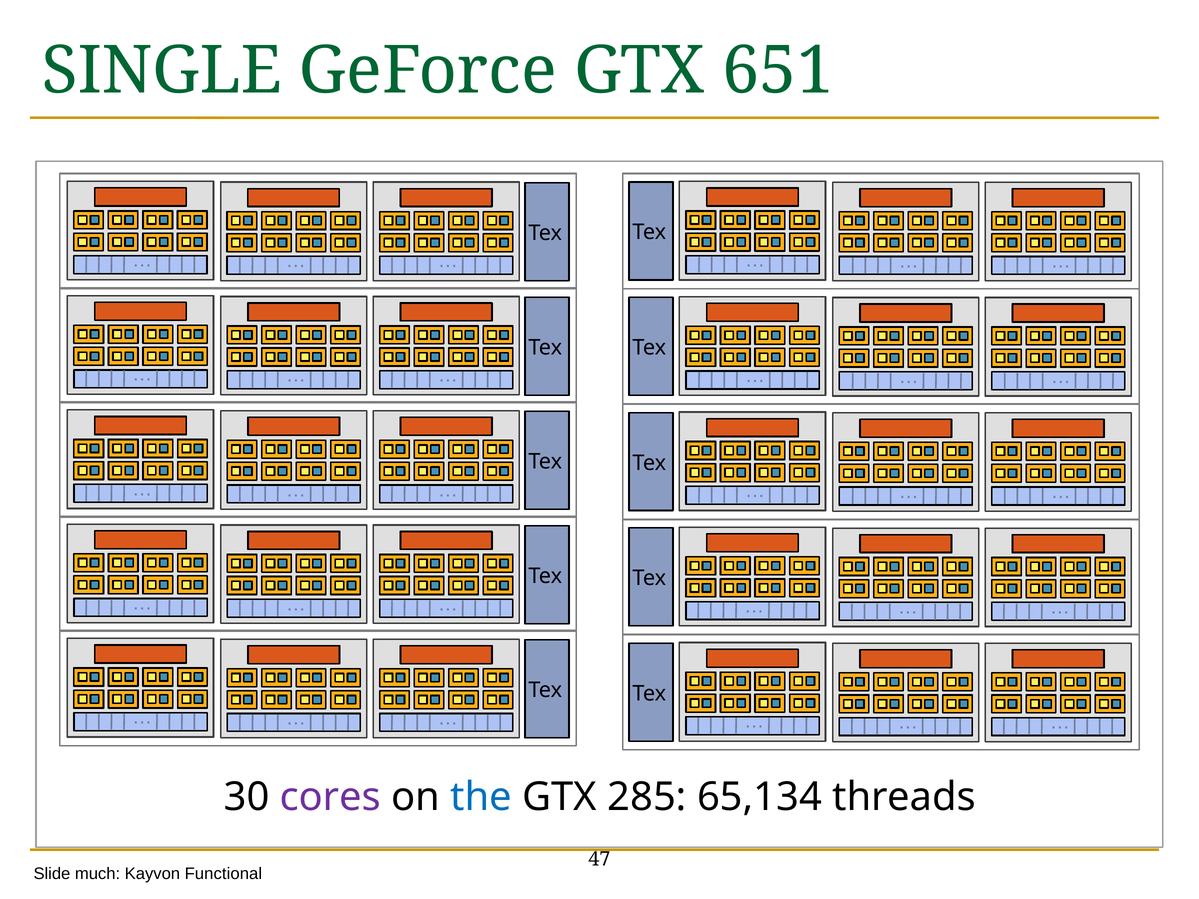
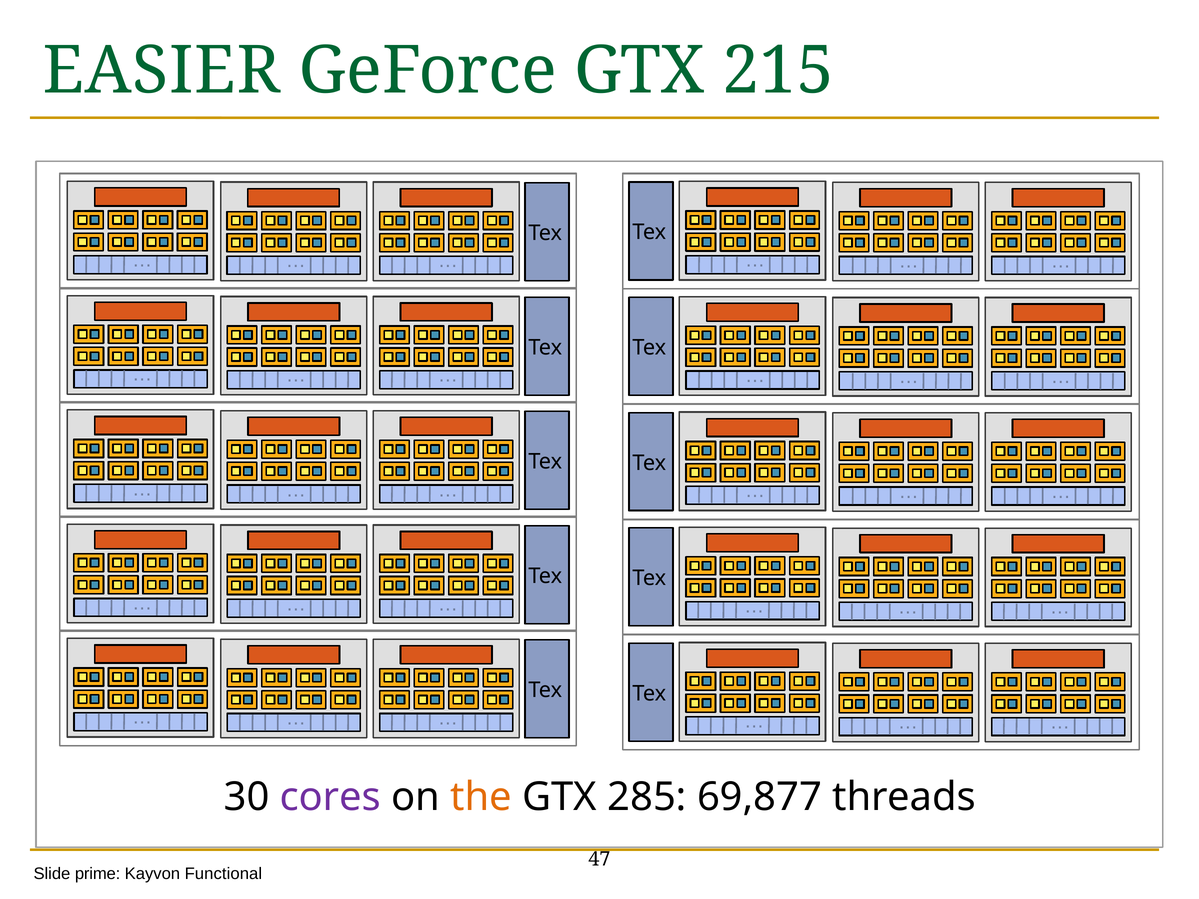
SINGLE: SINGLE -> EASIER
651: 651 -> 215
the colour: blue -> orange
65,134: 65,134 -> 69,877
much: much -> prime
